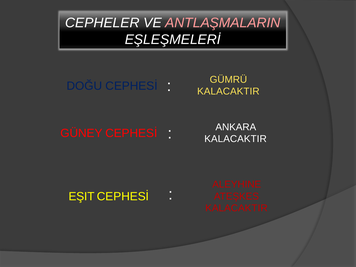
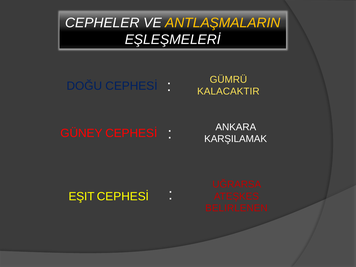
ANTLAŞMALARIN colour: pink -> yellow
KALACAKTIR at (236, 139): KALACAKTIR -> KARŞILAMAK
ALEYHINE: ALEYHINE -> UĞRARSA
KALACAKTIR at (236, 208): KALACAKTIR -> BELIRLENEN
